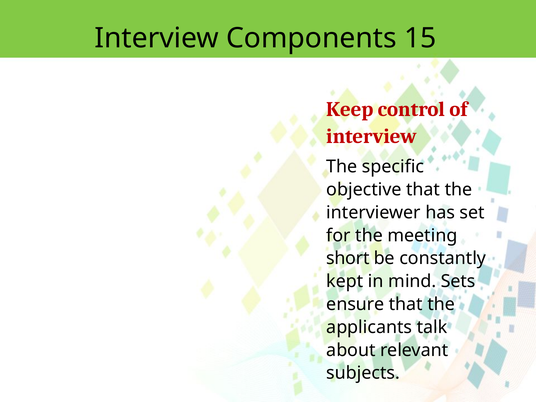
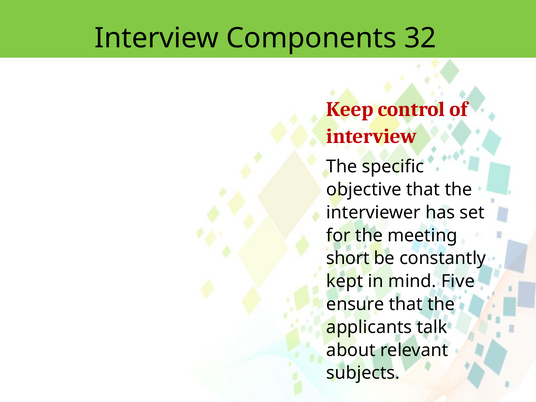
15: 15 -> 32
Sets: Sets -> Five
